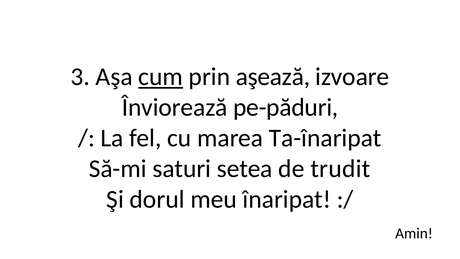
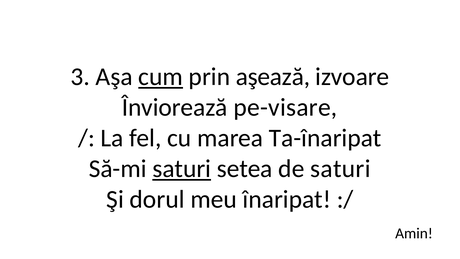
pe-păduri: pe-păduri -> pe-visare
saturi at (182, 169) underline: none -> present
de trudit: trudit -> saturi
